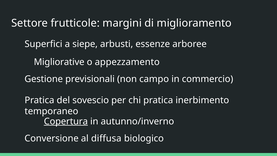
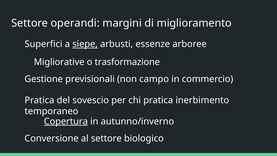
frutticole: frutticole -> operandi
siepe underline: none -> present
appezzamento: appezzamento -> trasformazione
al diffusa: diffusa -> settore
